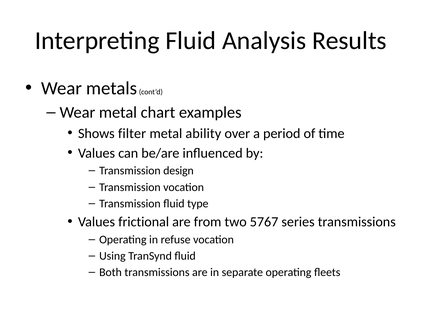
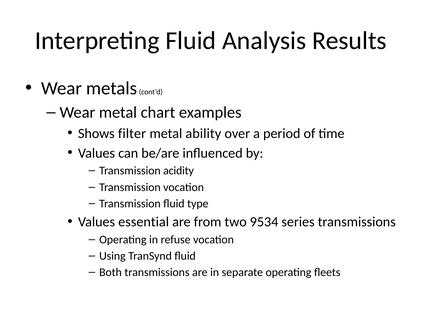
design: design -> acidity
frictional: frictional -> essential
5767: 5767 -> 9534
